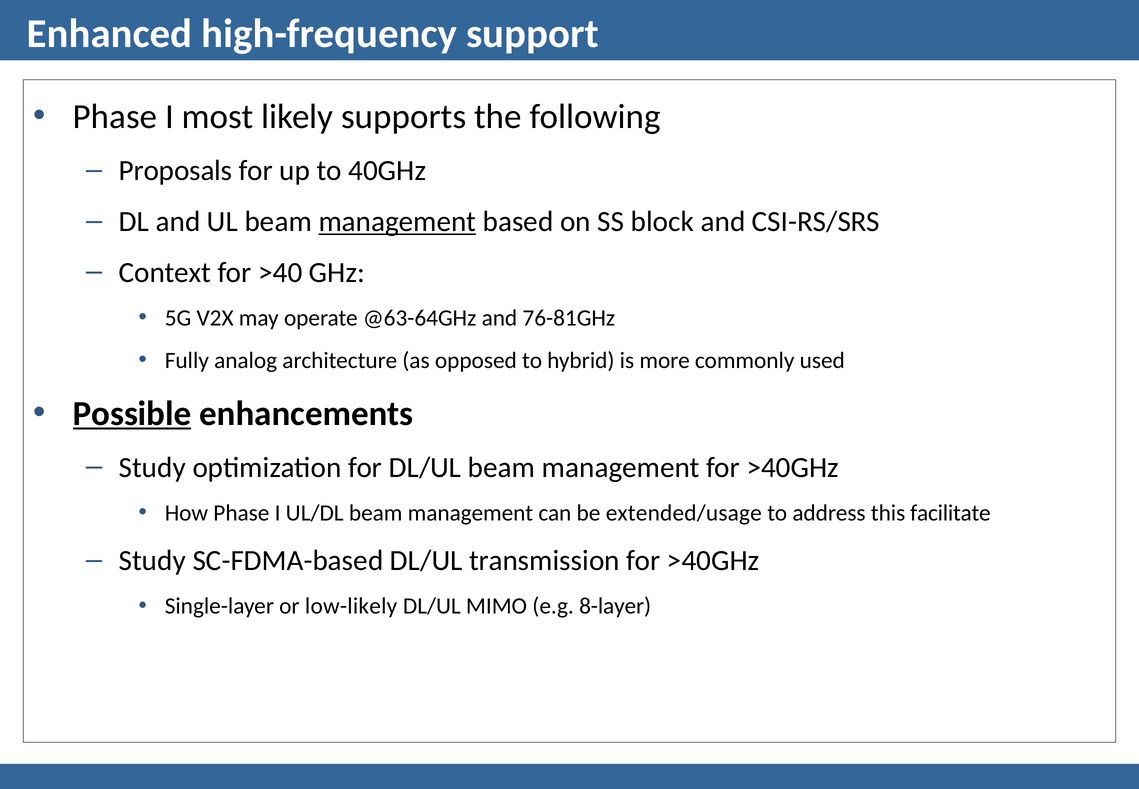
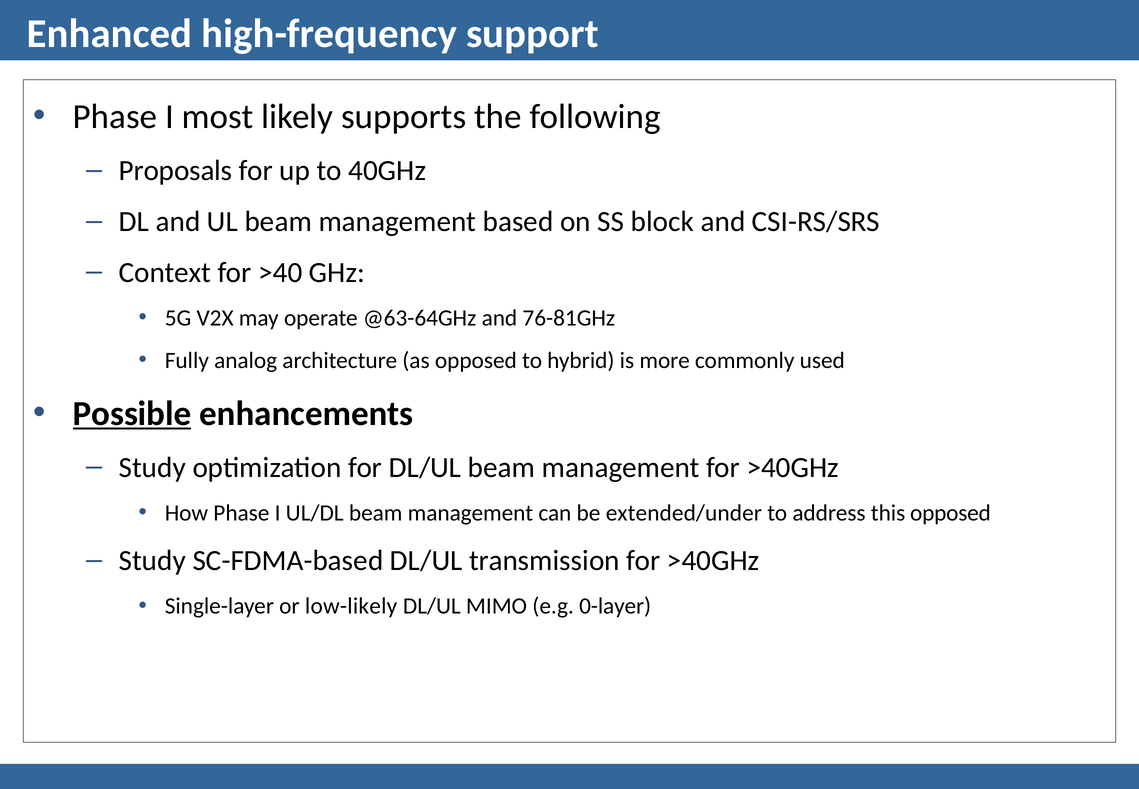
management at (397, 221) underline: present -> none
extended/usage: extended/usage -> extended/under
this facilitate: facilitate -> opposed
8-layer: 8-layer -> 0-layer
